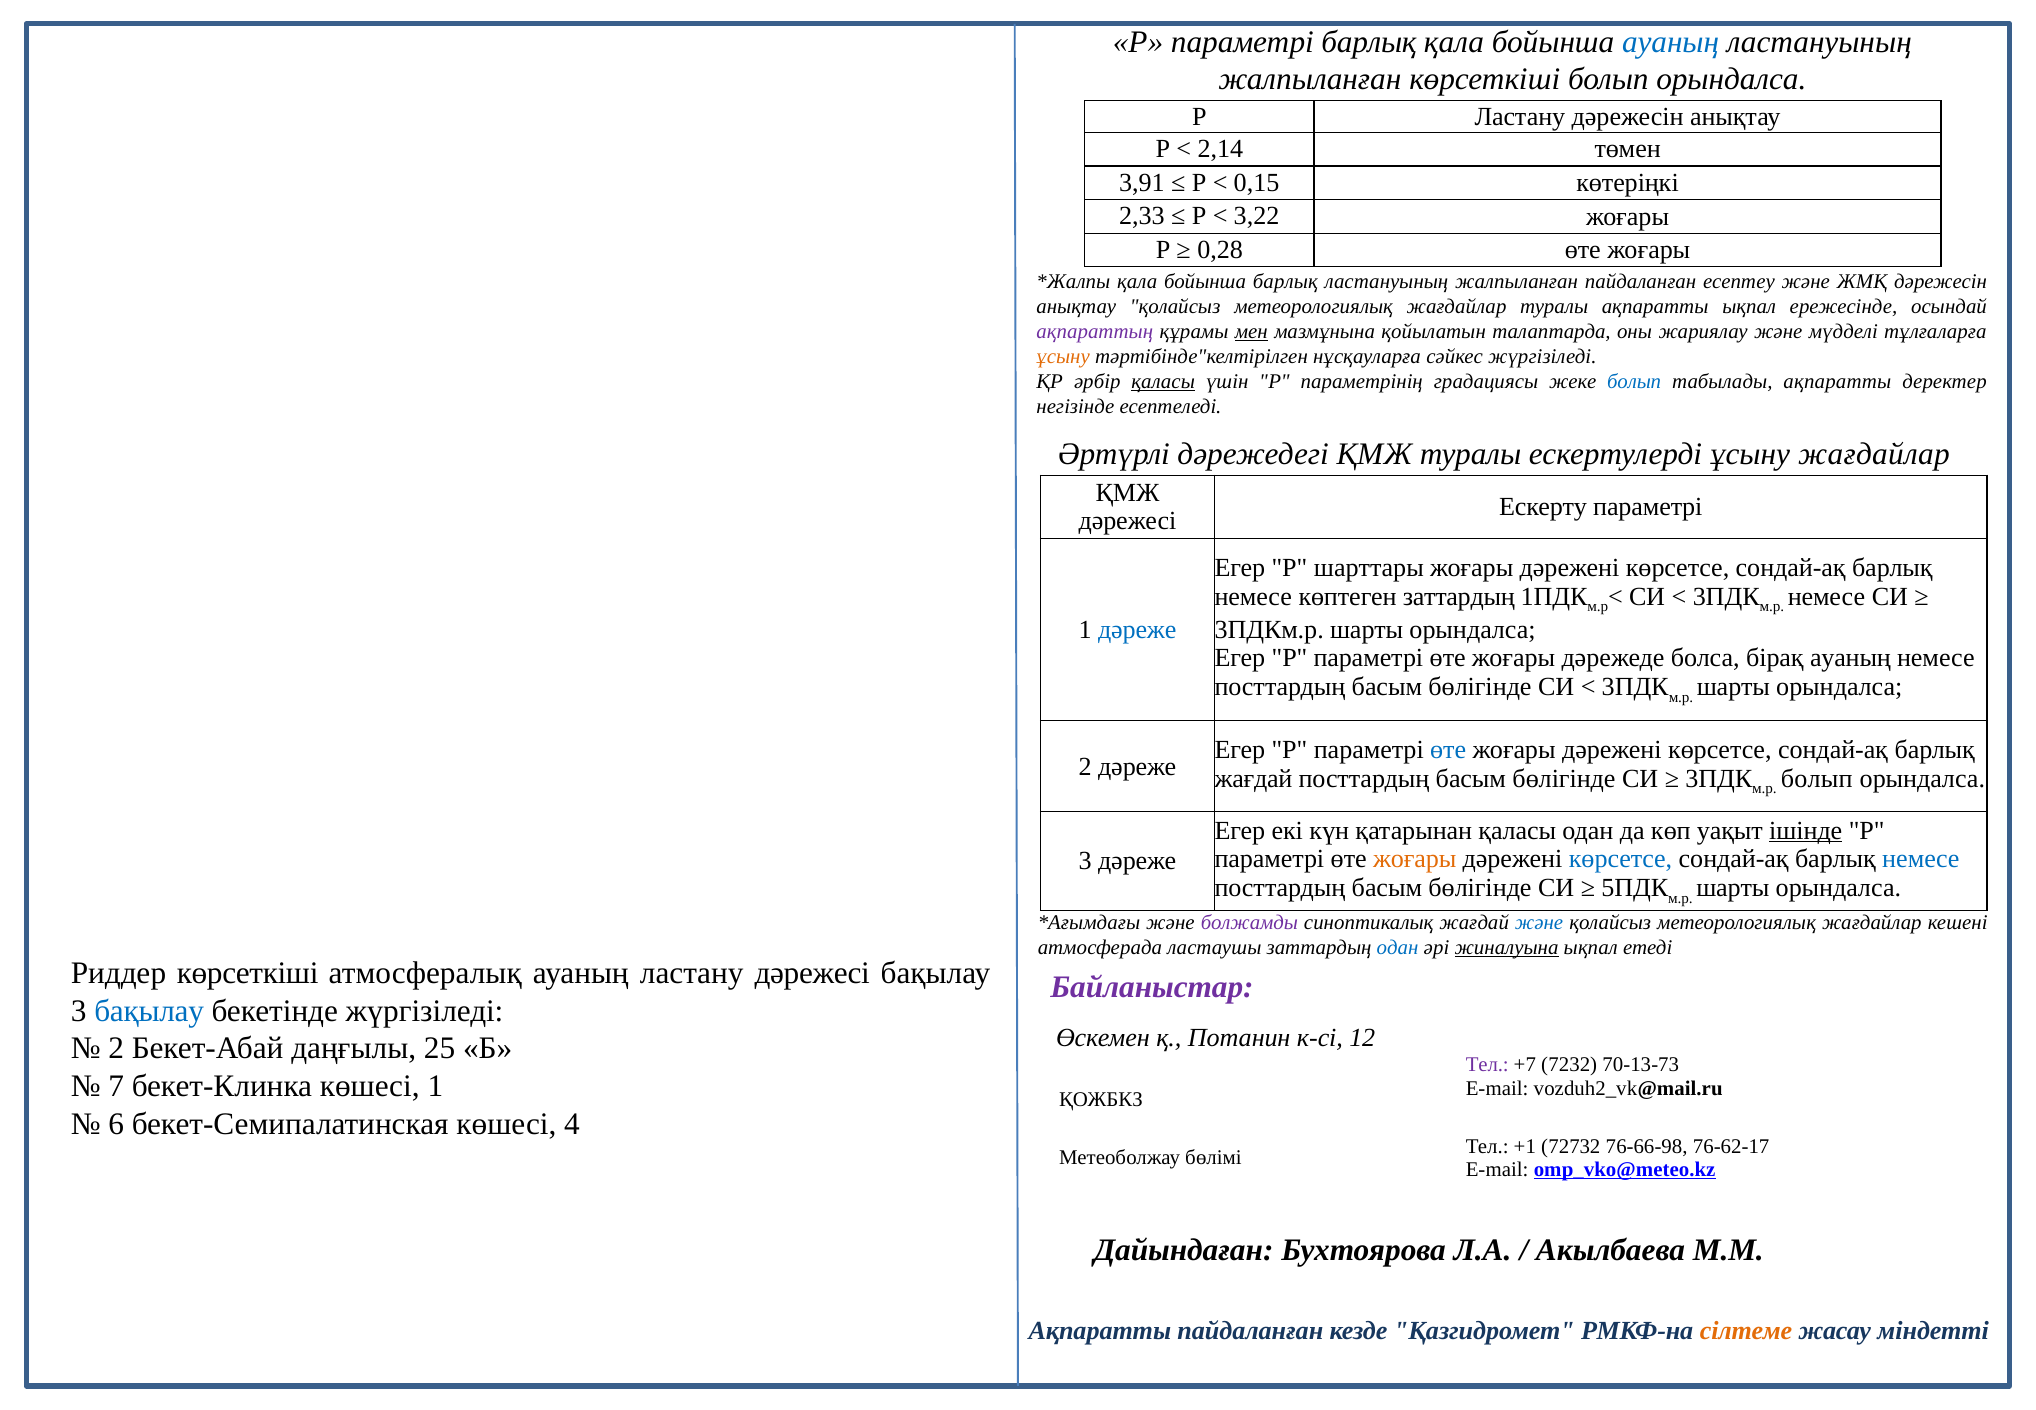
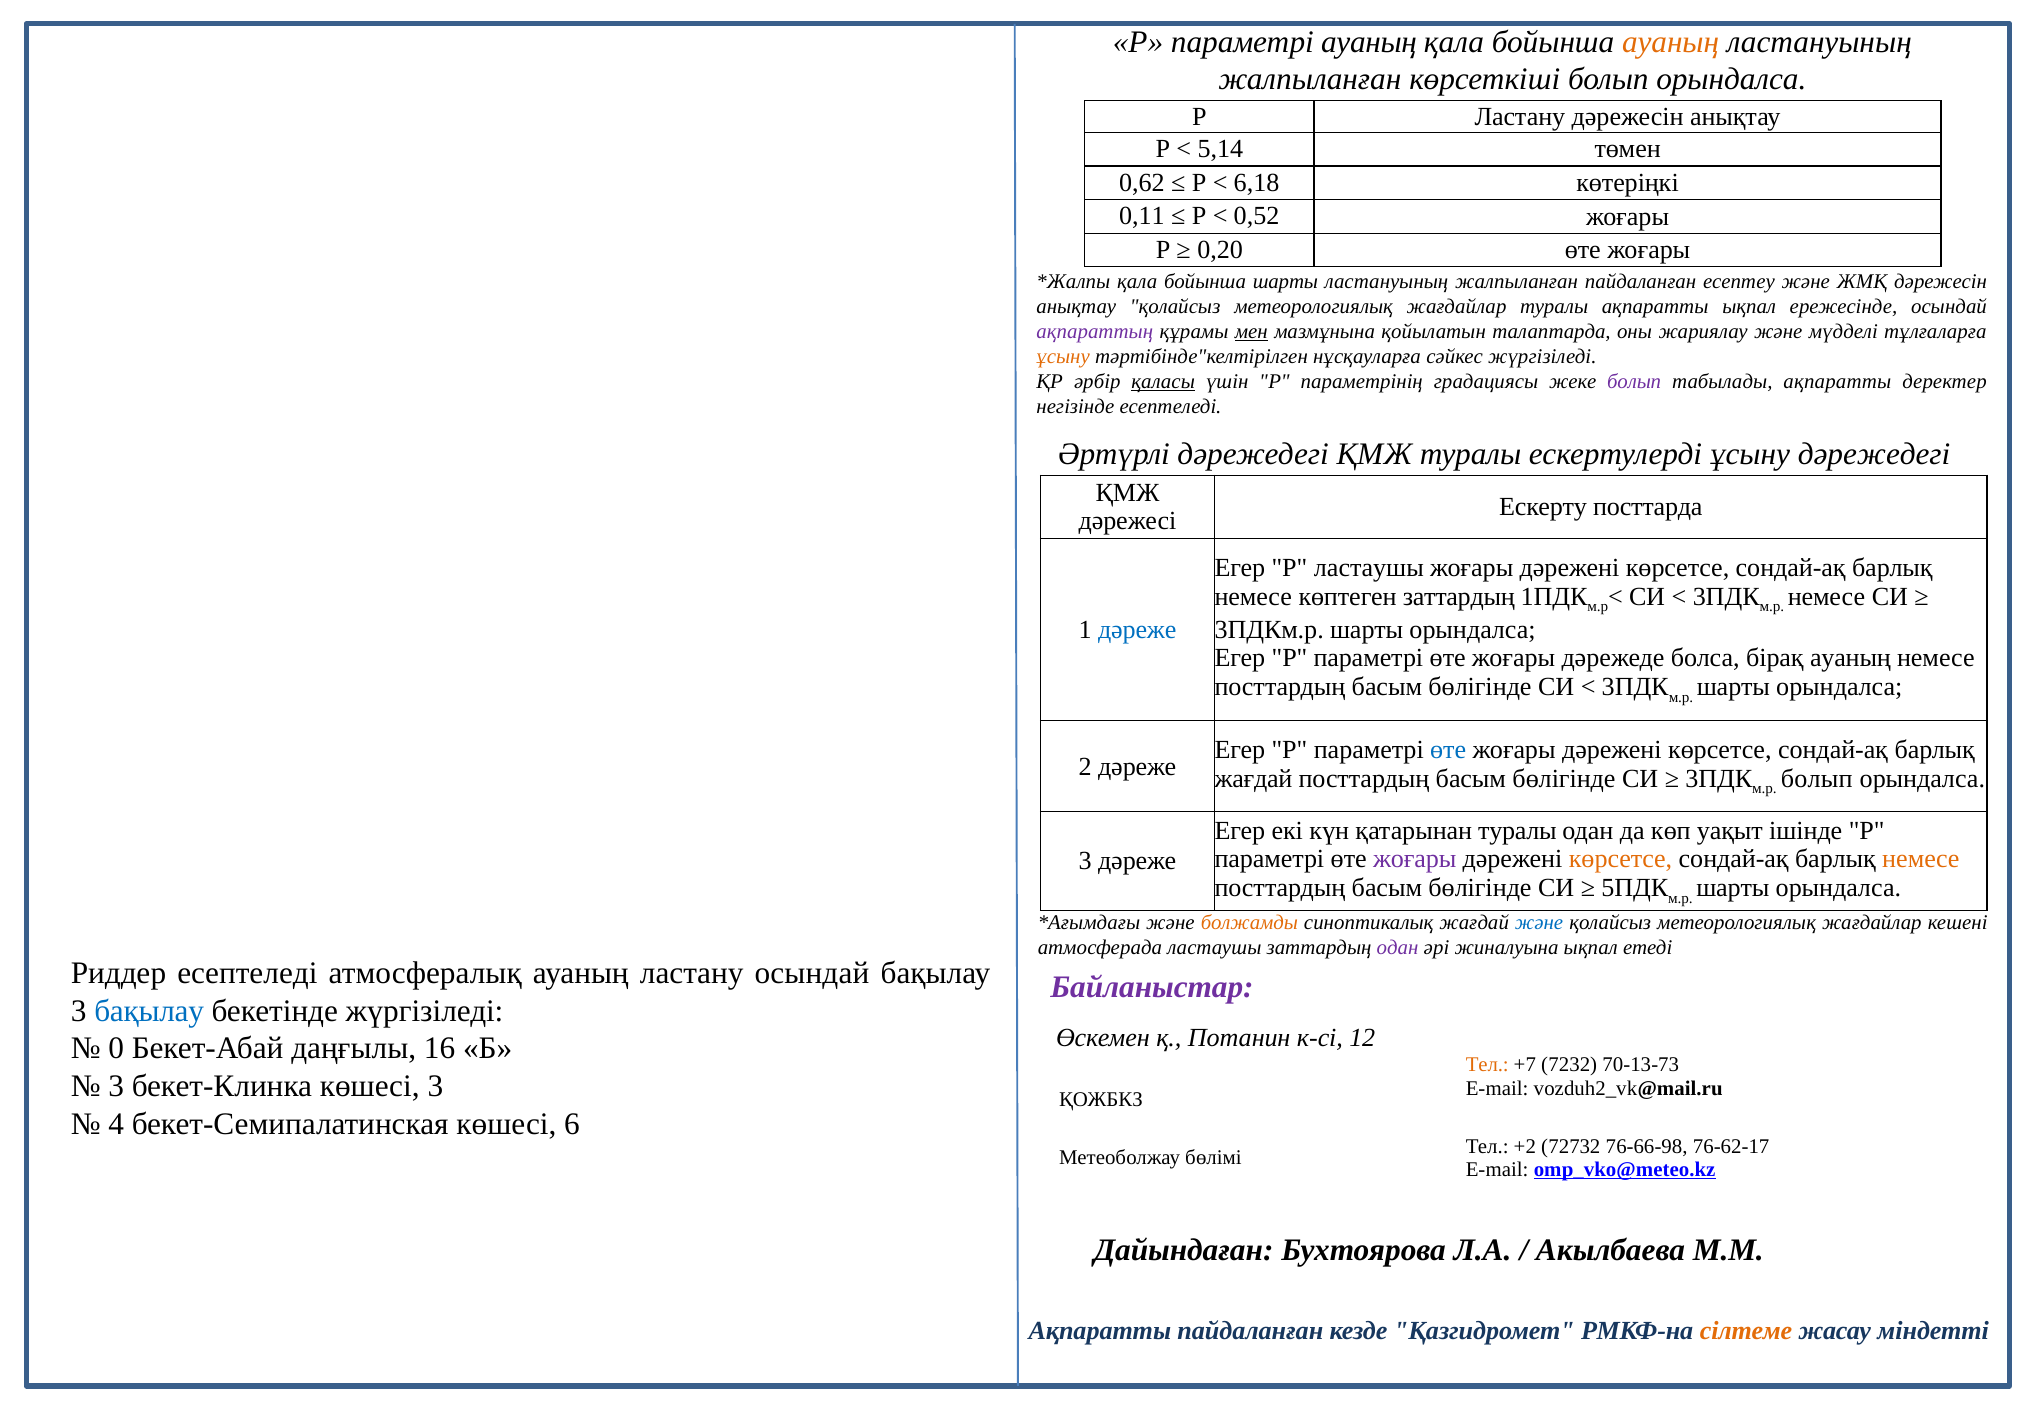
параметрі барлық: барлық -> ауаның
ауаның at (1671, 42) colour: blue -> orange
2,14: 2,14 -> 5,14
3,91: 3,91 -> 0,62
0,15: 0,15 -> 6,18
2,33: 2,33 -> 0,11
3,22: 3,22 -> 0,52
0,28: 0,28 -> 0,20
бойынша барлық: барлық -> шарты
болып at (1634, 381) colour: blue -> purple
ұсыну жағдайлар: жағдайлар -> дәрежедегі
Ескерту параметрі: параметрі -> посттарда
Р шарттары: шарттары -> ластаушы
қатарынан қаласы: қаласы -> туралы
ішінде underline: present -> none
жоғары at (1415, 859) colour: orange -> purple
көрсетсе at (1620, 859) colour: blue -> orange
немесе at (1921, 859) colour: blue -> orange
болжамды colour: purple -> orange
одан at (1398, 947) colour: blue -> purple
жиналуына underline: present -> none
Риддер көрсеткіші: көрсеткіші -> есептеледі
ластану дәрежесі: дәрежесі -> осындай
2 at (116, 1048): 2 -> 0
25: 25 -> 16
Тел at (1487, 1065) colour: purple -> orange
7 at (116, 1086): 7 -> 3
көшесі 1: 1 -> 3
6: 6 -> 4
4: 4 -> 6
+1: +1 -> +2
